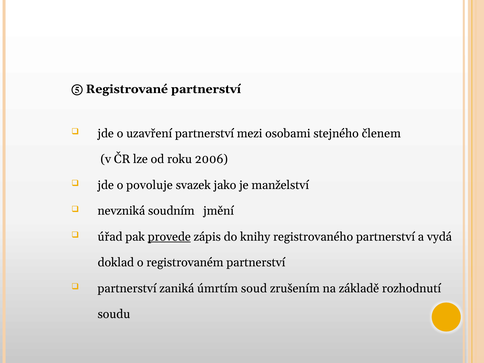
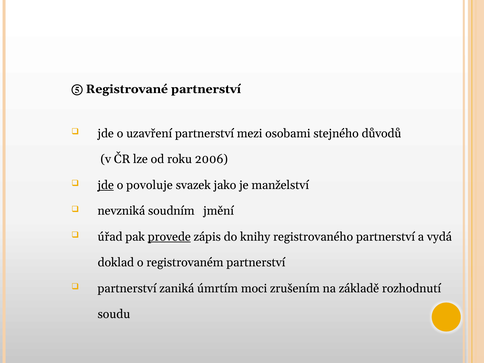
členem: členem -> důvodů
jde at (106, 185) underline: none -> present
soud: soud -> moci
